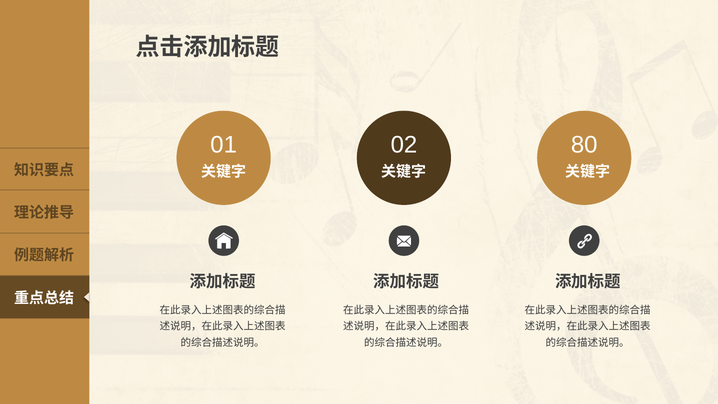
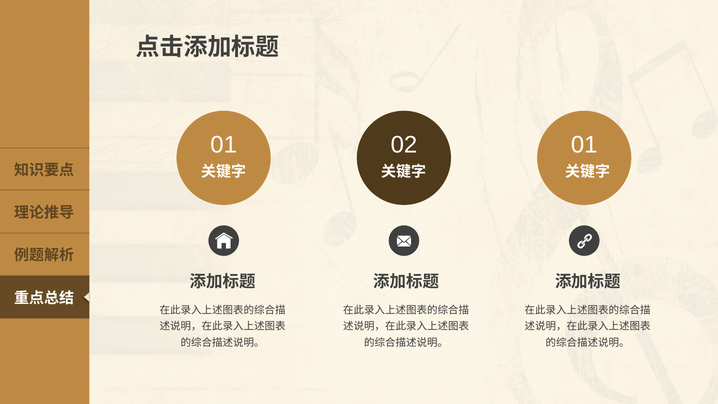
02 80: 80 -> 01
